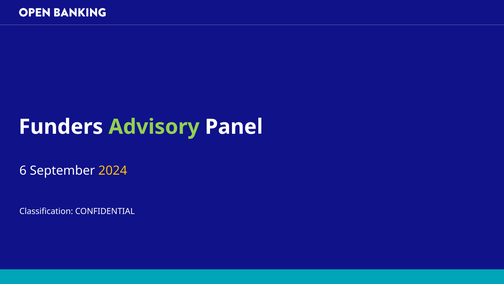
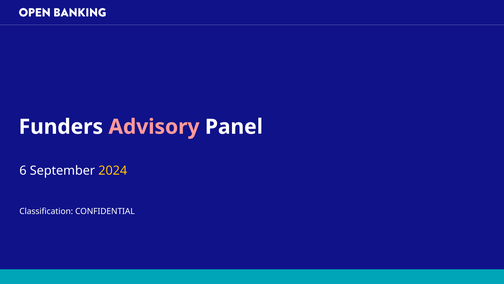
Advisory colour: light green -> pink
